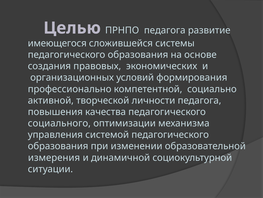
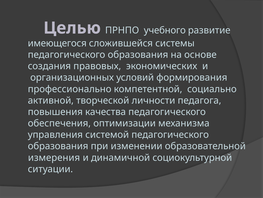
ПРНПО педагога: педагога -> учебного
социального: социального -> обеспечения
